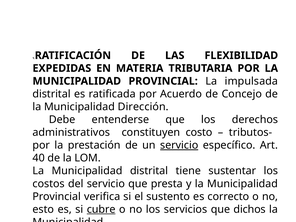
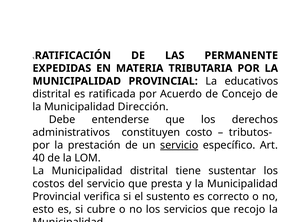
FLEXIBILIDAD: FLEXIBILIDAD -> PERMANENTE
impulsada: impulsada -> educativos
cubre underline: present -> none
dichos: dichos -> recojo
